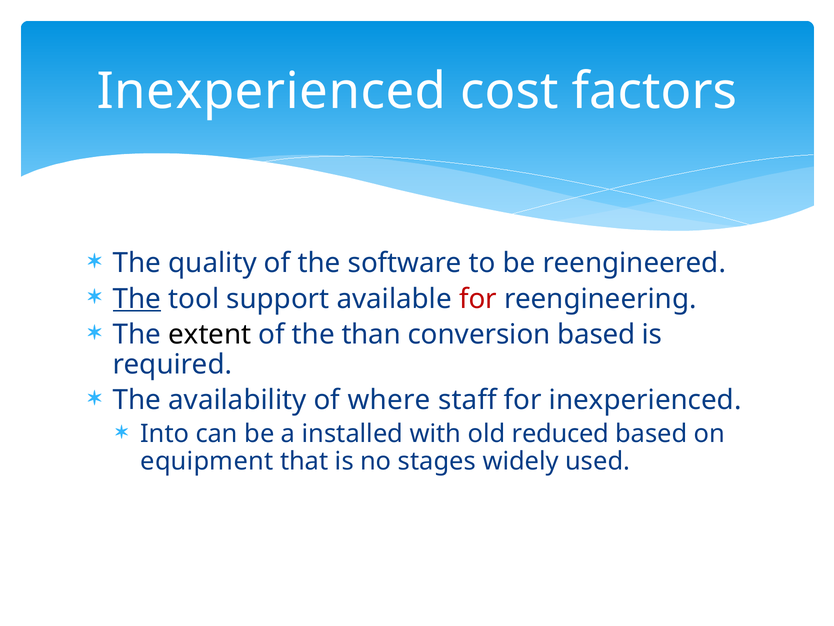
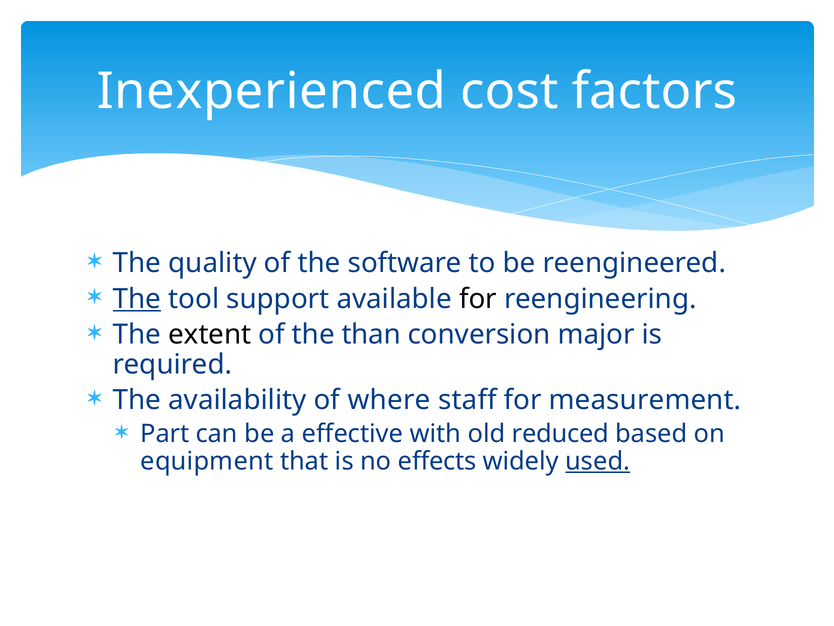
for at (478, 299) colour: red -> black
conversion based: based -> major
for inexperienced: inexperienced -> measurement
Into: Into -> Part
installed: installed -> effective
stages: stages -> effects
used underline: none -> present
